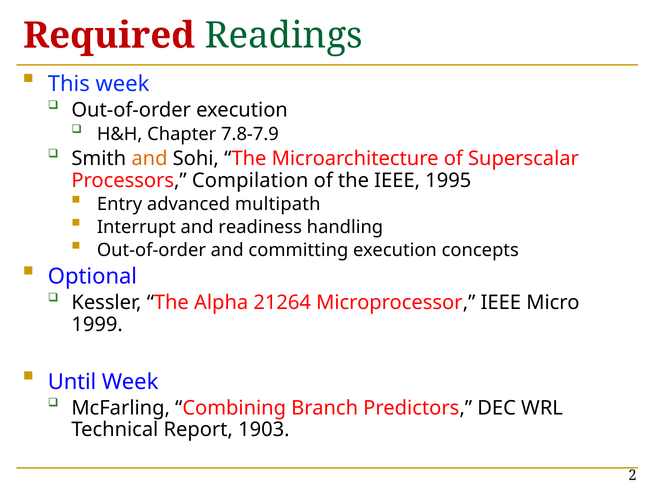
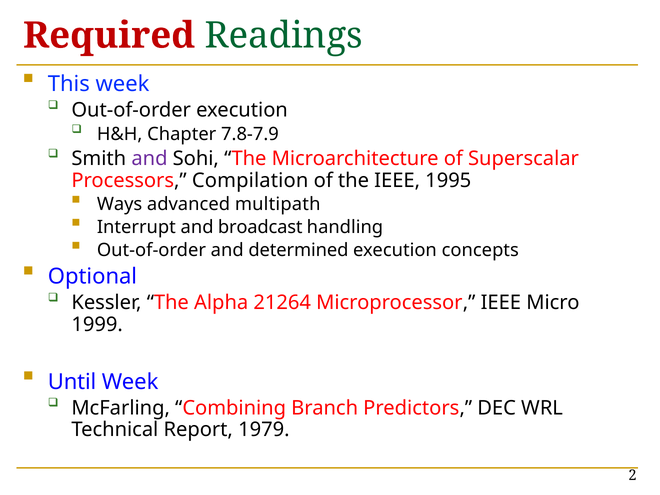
and at (149, 159) colour: orange -> purple
Entry: Entry -> Ways
readiness: readiness -> broadcast
committing: committing -> determined
1903: 1903 -> 1979
